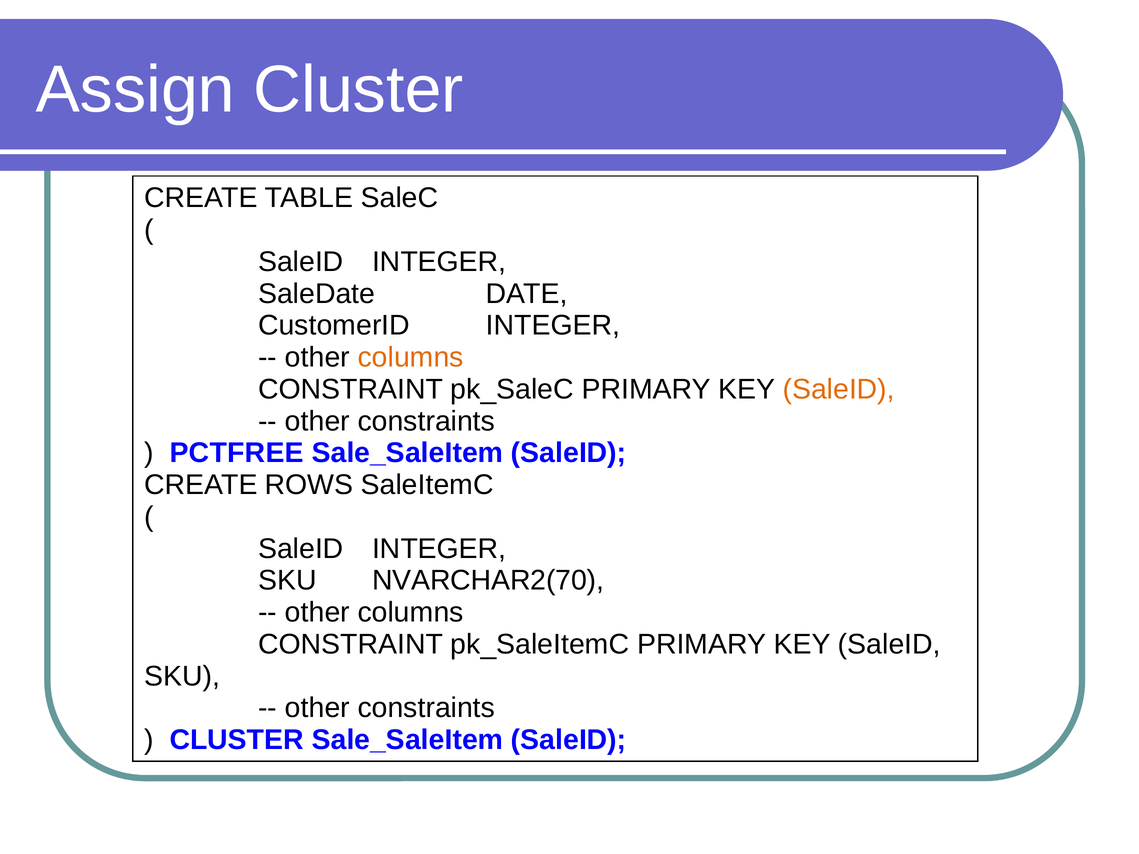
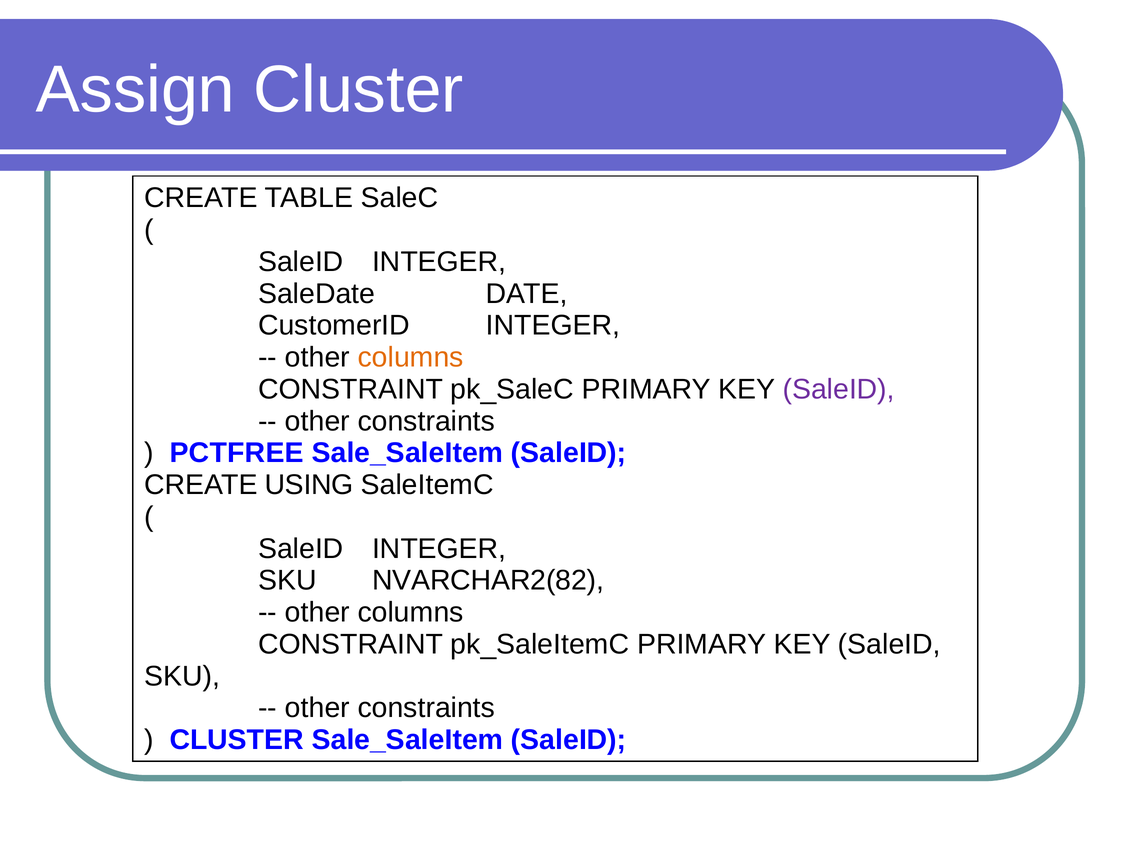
SaleID at (839, 389) colour: orange -> purple
ROWS: ROWS -> USING
NVARCHAR2(70: NVARCHAR2(70 -> NVARCHAR2(82
